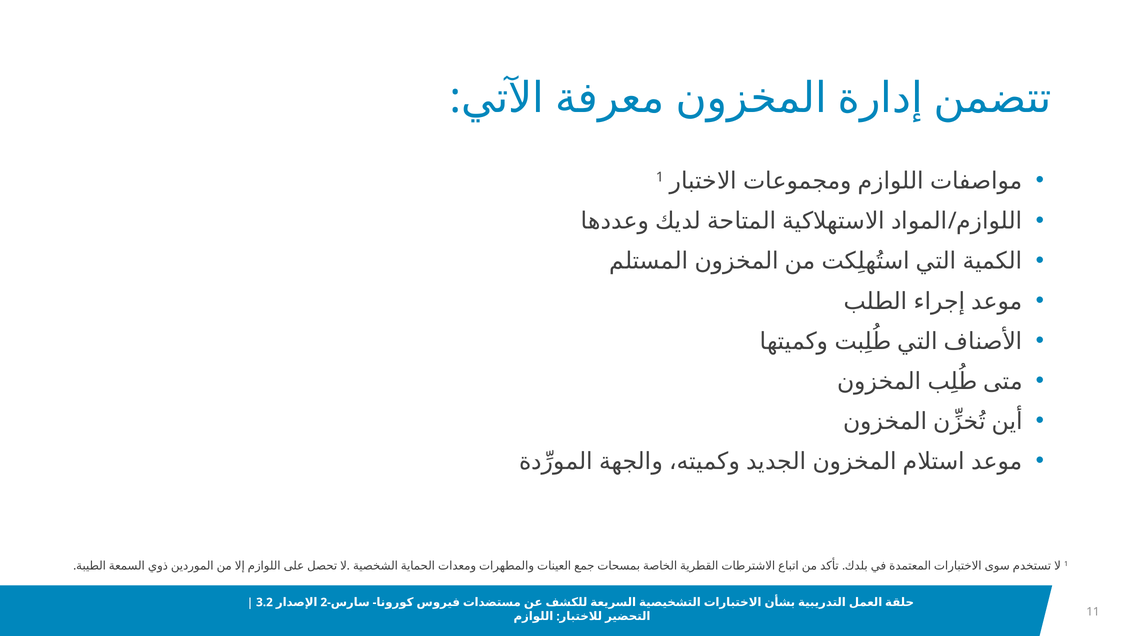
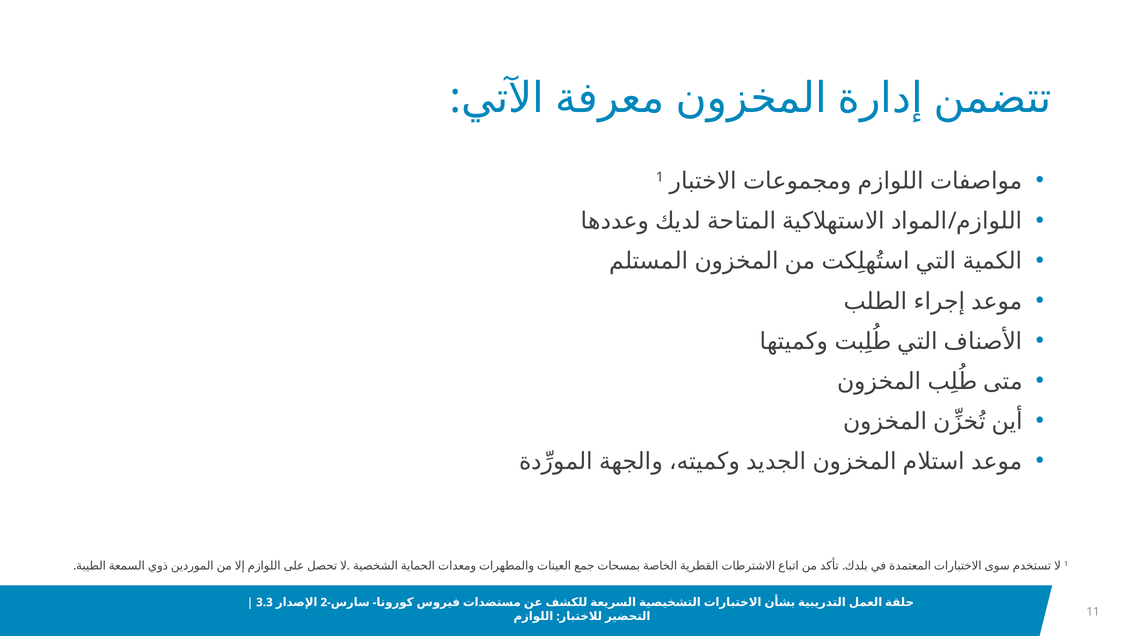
3.2: 3.2 -> 3.3
